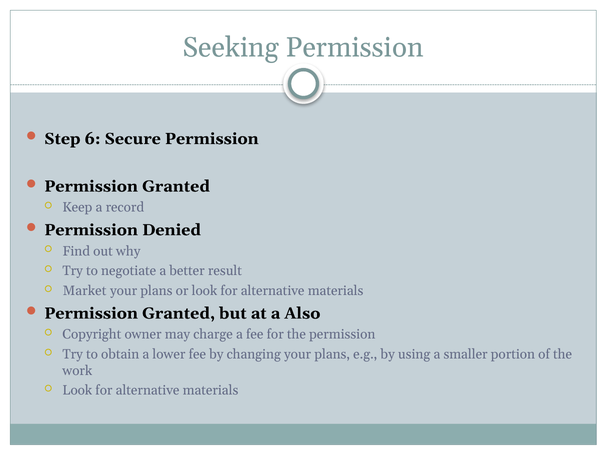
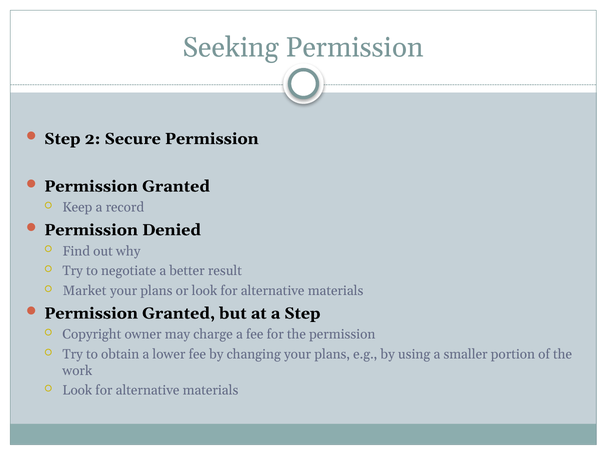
6: 6 -> 2
a Also: Also -> Step
